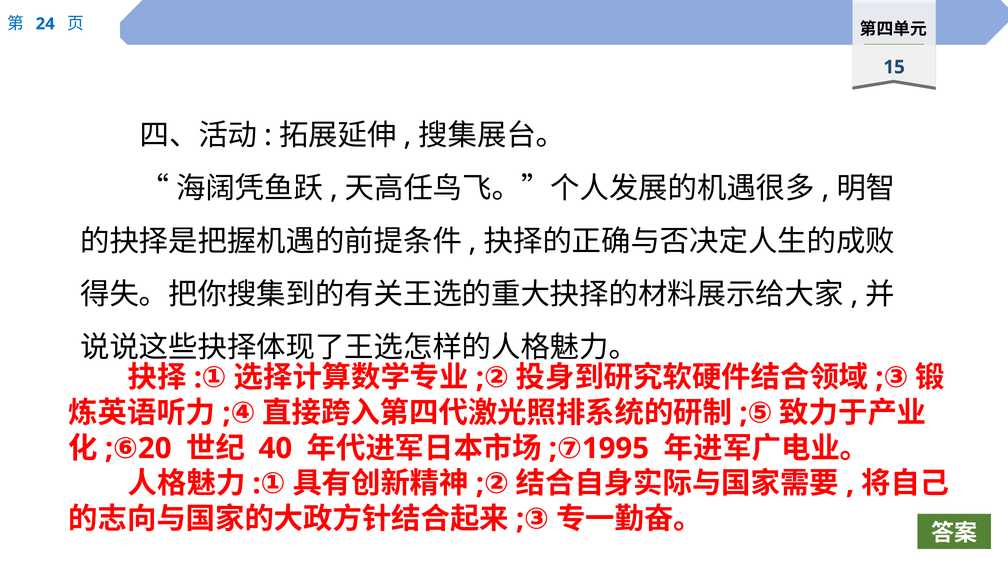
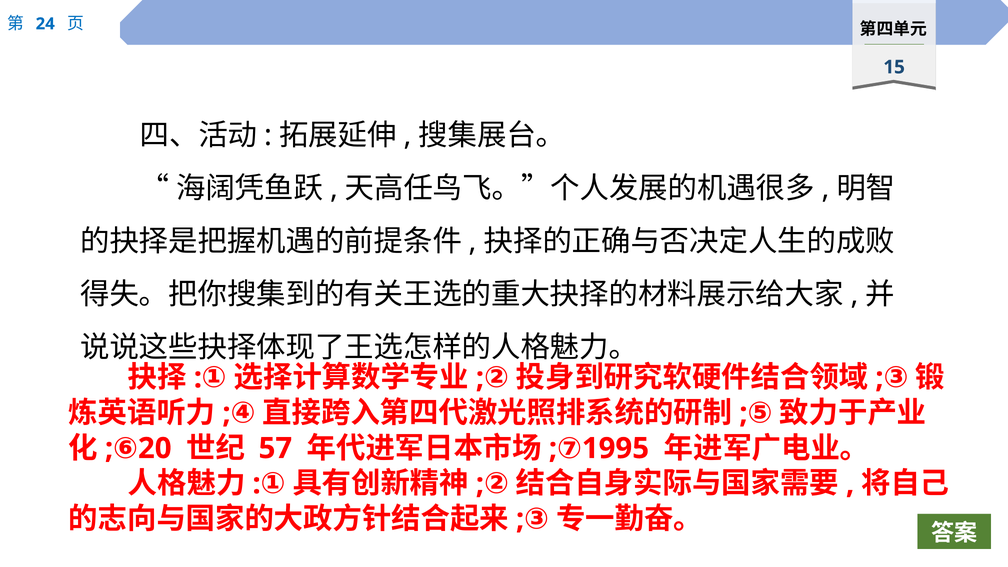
40: 40 -> 57
